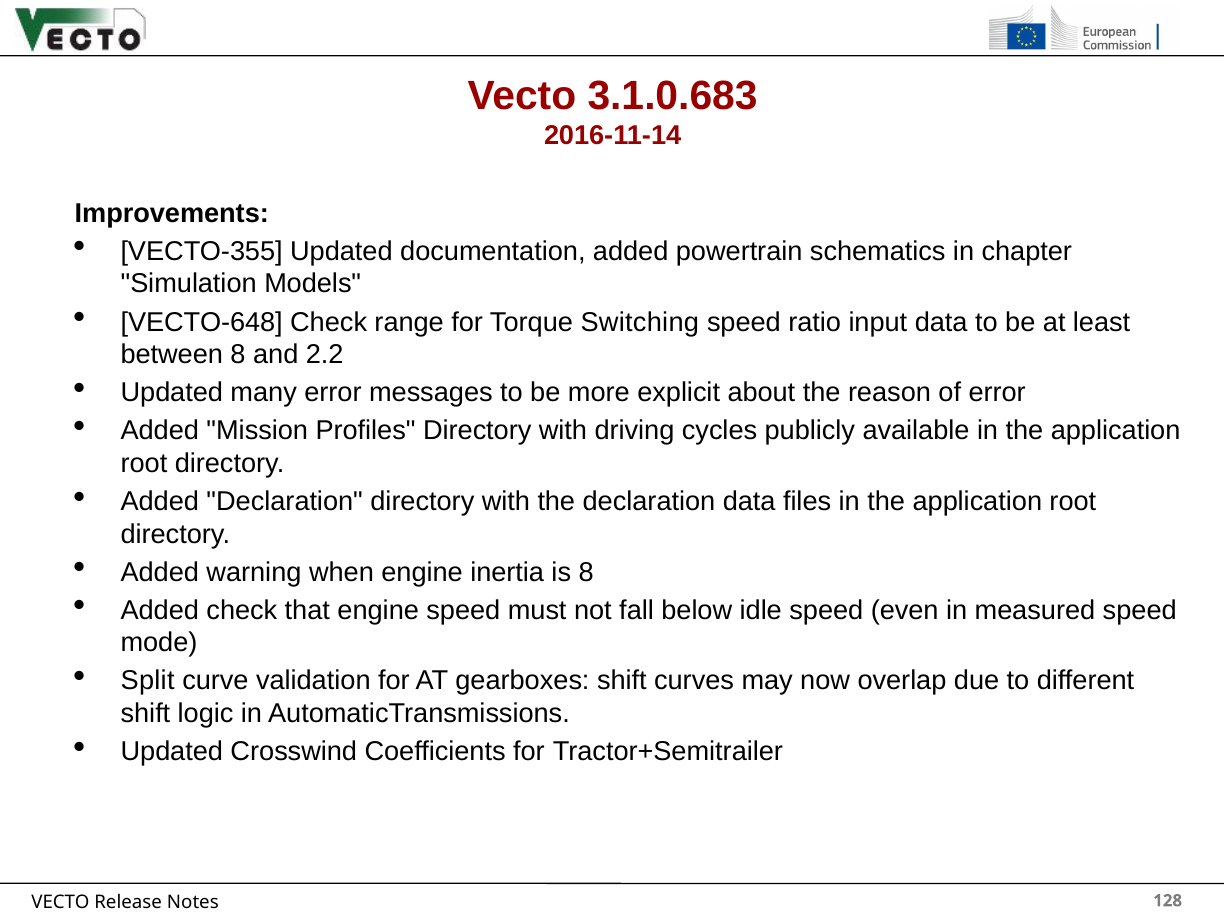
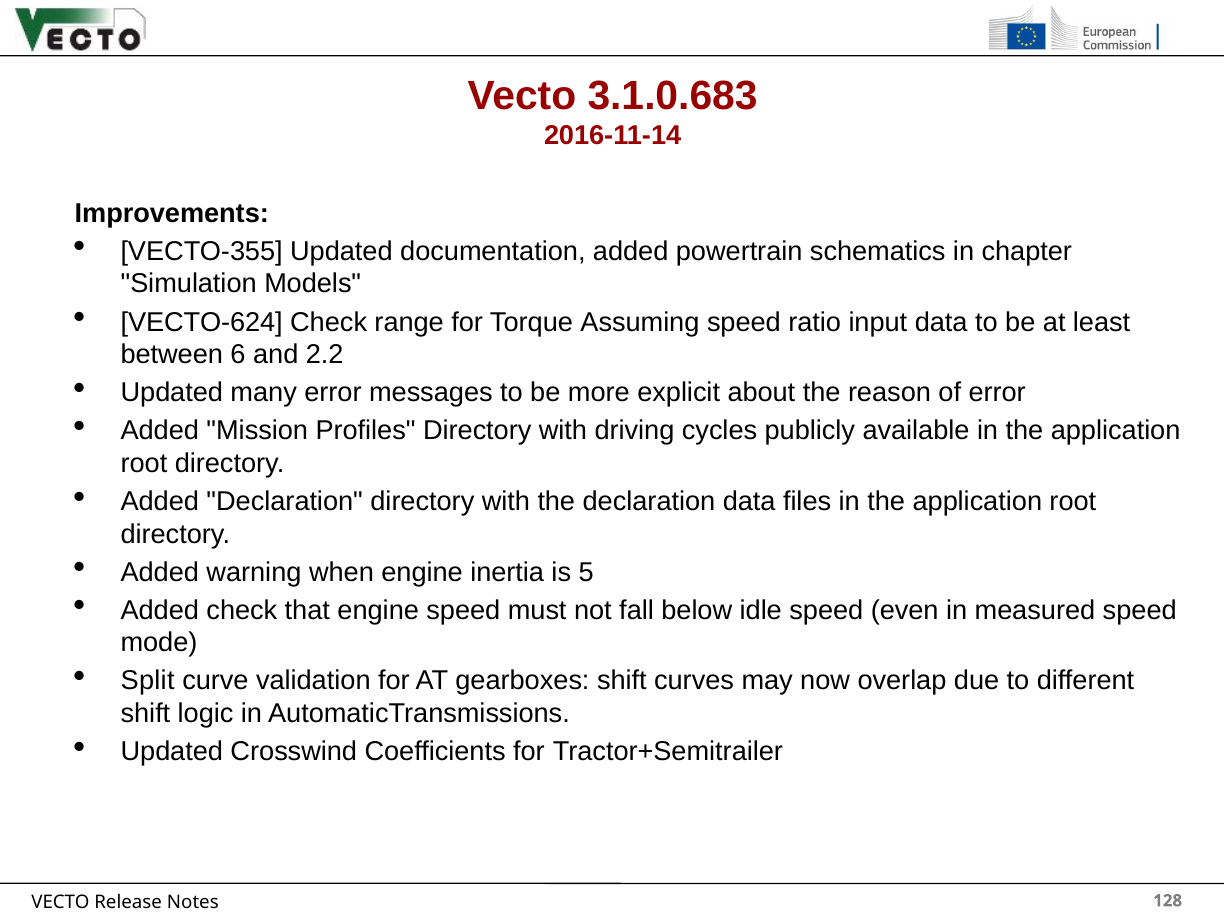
VECTO-648: VECTO-648 -> VECTO-624
Switching: Switching -> Assuming
between 8: 8 -> 6
is 8: 8 -> 5
